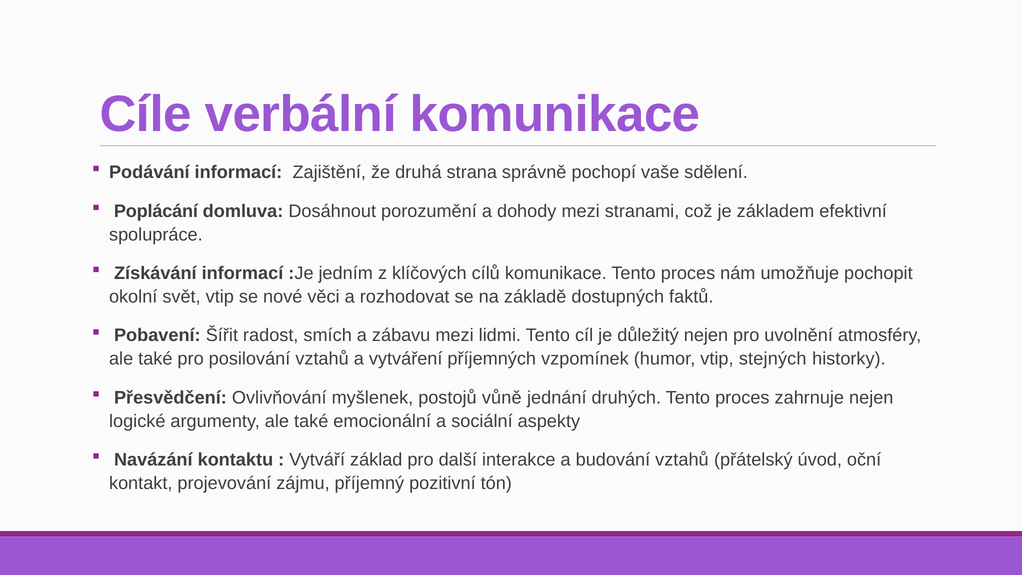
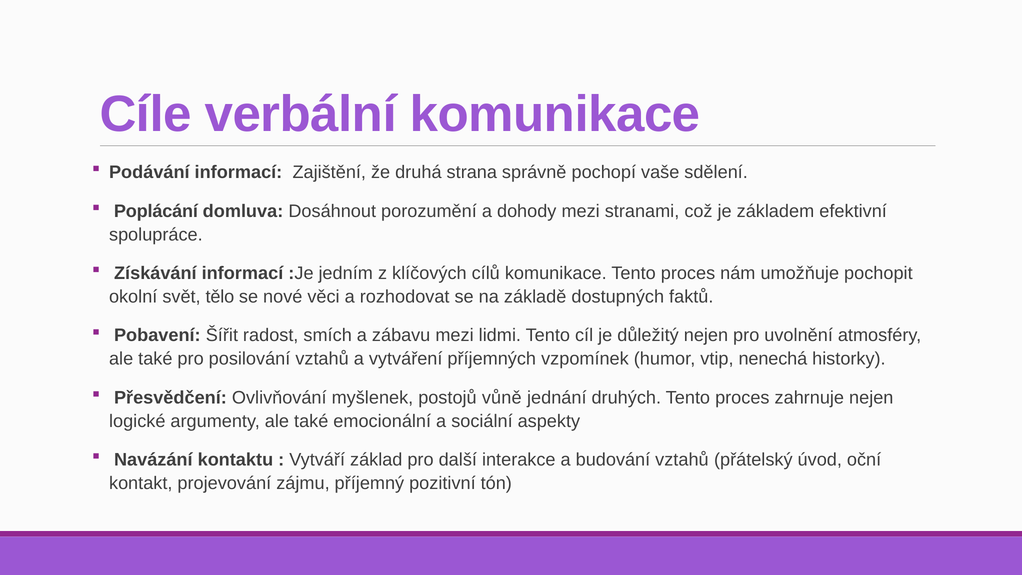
svět vtip: vtip -> tělo
stejných: stejných -> nenechá
